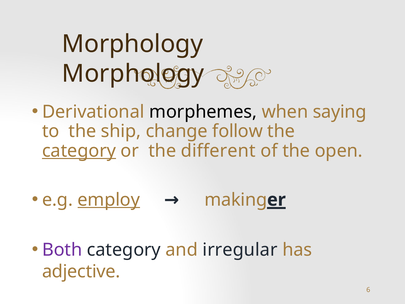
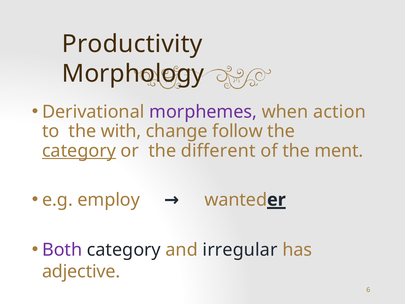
Morphology at (132, 44): Morphology -> Productivity
morphemes colour: black -> purple
saying: saying -> action
ship: ship -> with
open: open -> ment
employ underline: present -> none
making: making -> wanted
